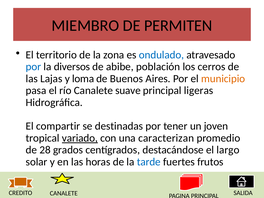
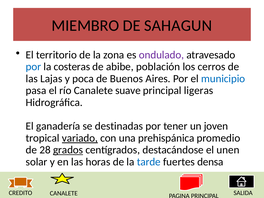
PERMITEN: PERMITEN -> SAHAGUN
ondulado colour: blue -> purple
diversos: diversos -> costeras
loma: loma -> poca
municipio colour: orange -> blue
compartir: compartir -> ganadería
caracterizan: caracterizan -> prehispánica
grados underline: none -> present
largo: largo -> unen
frutos: frutos -> densa
